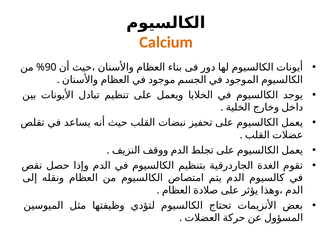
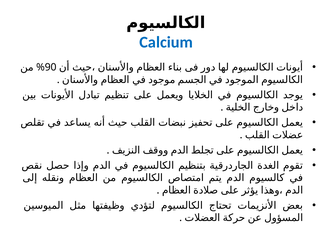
Calcium colour: orange -> blue
